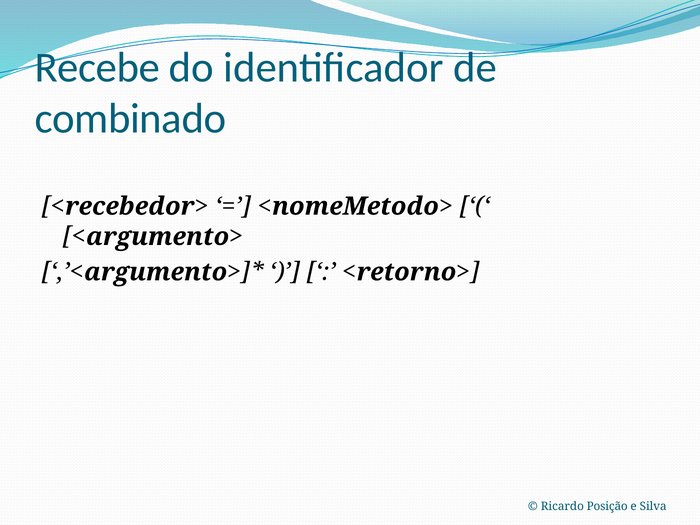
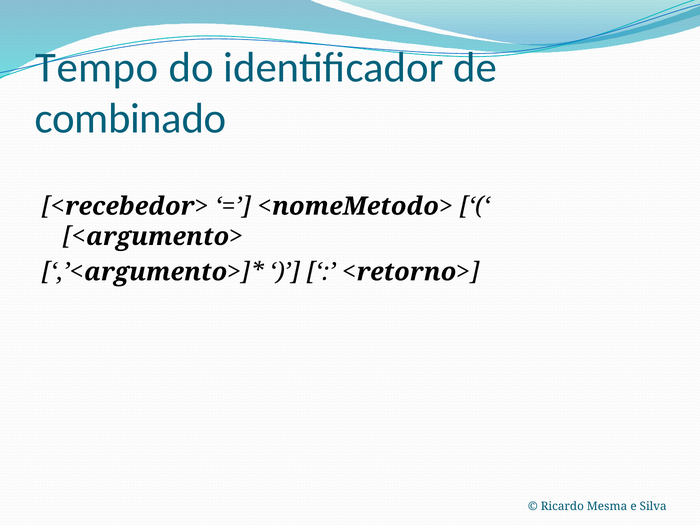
Recebe: Recebe -> Tempo
Posição: Posição -> Mesma
